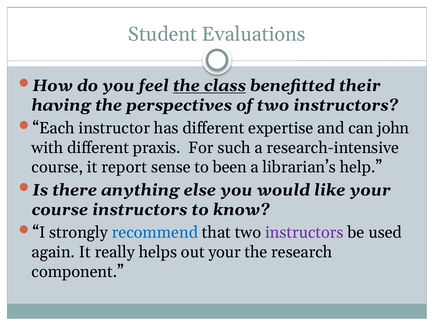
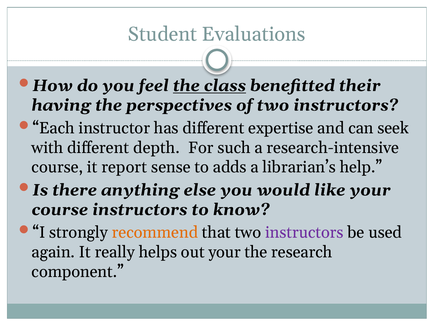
john: john -> seek
praxis: praxis -> depth
been: been -> adds
recommend colour: blue -> orange
